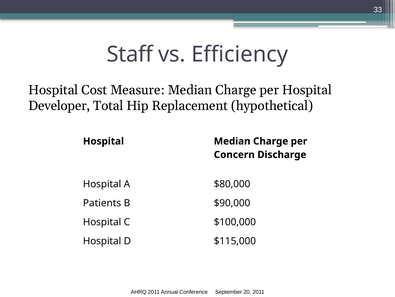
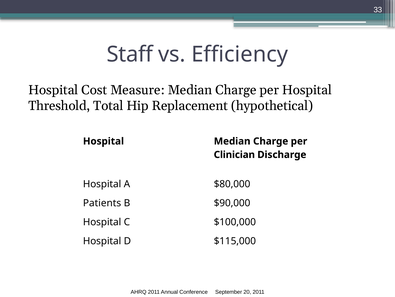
Developer: Developer -> Threshold
Concern: Concern -> Clinician
